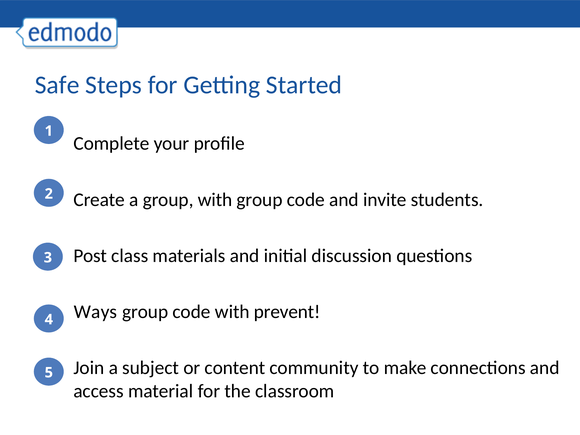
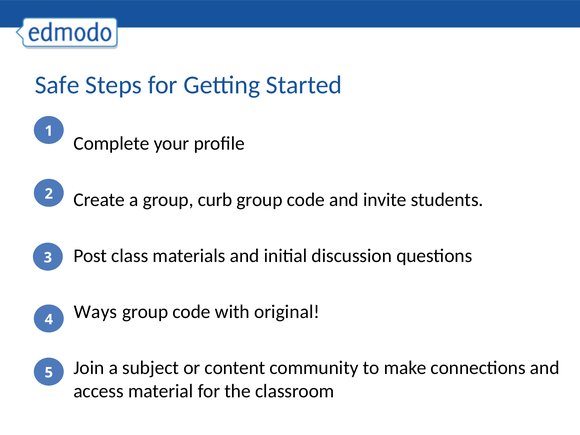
group with: with -> curb
prevent: prevent -> original
